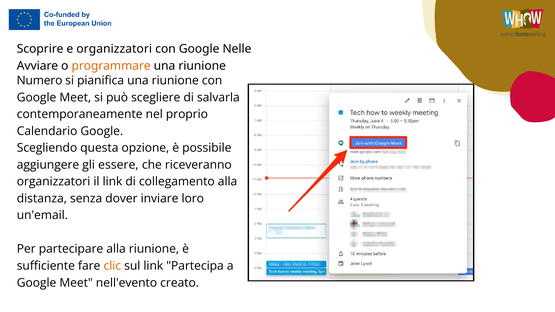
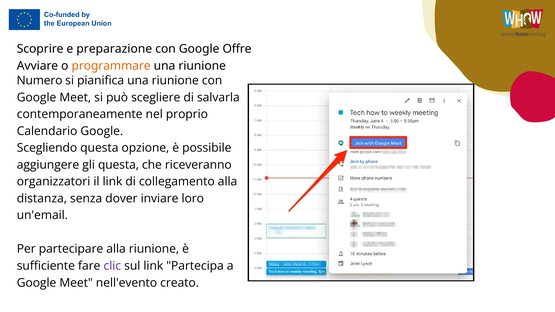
e organizzatori: organizzatori -> preparazione
Nelle: Nelle -> Offre
gli essere: essere -> questa
clic colour: orange -> purple
